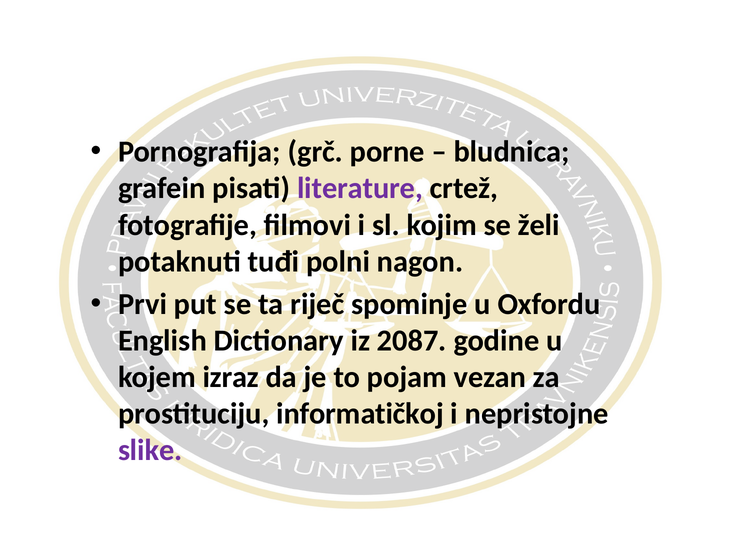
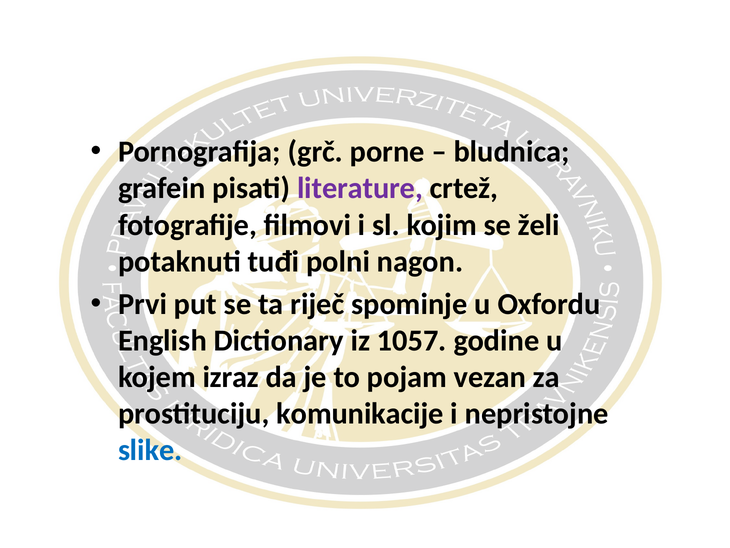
2087: 2087 -> 1057
informatičkoj: informatičkoj -> komunikacije
slike colour: purple -> blue
